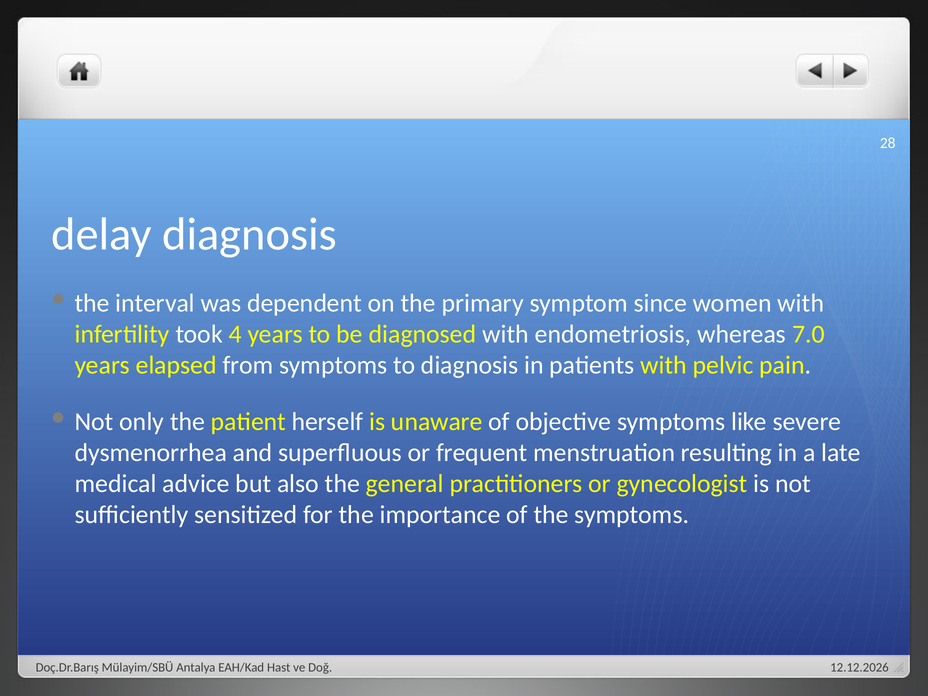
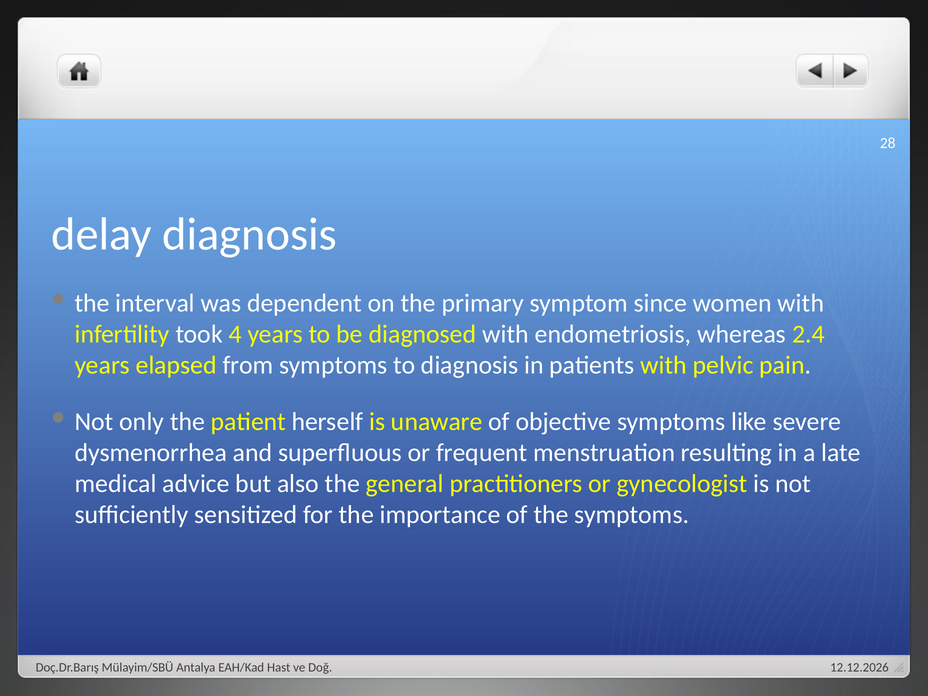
7.0: 7.0 -> 2.4
